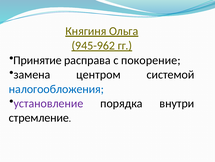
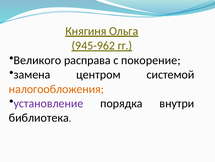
Принятие: Принятие -> Великого
налогообложения colour: blue -> orange
стремление: стремление -> библиотека
